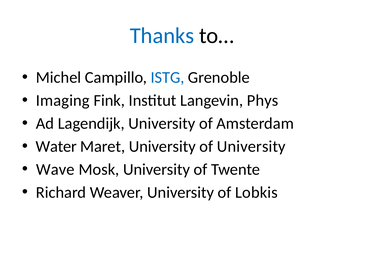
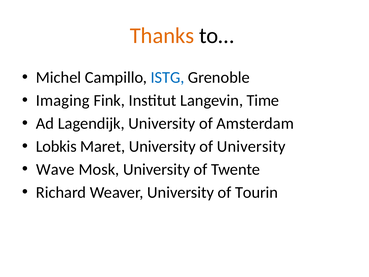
Thanks colour: blue -> orange
Phys: Phys -> Time
Water: Water -> Lobkis
Lobkis: Lobkis -> Tourin
